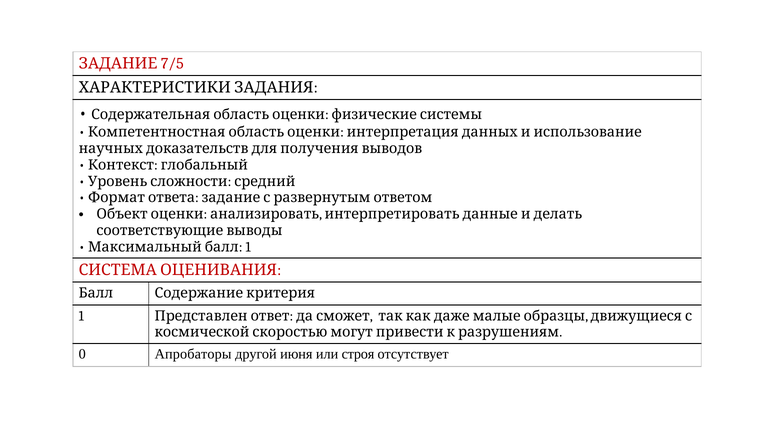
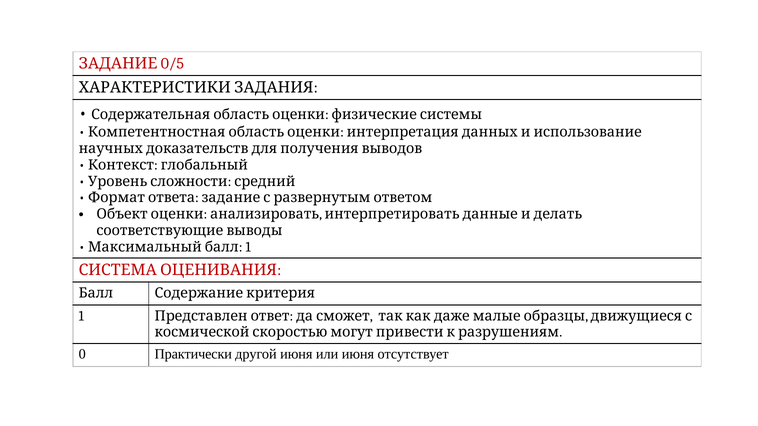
7/5: 7/5 -> 0/5
Апробаторы: Апробаторы -> Практически
или строя: строя -> июня
